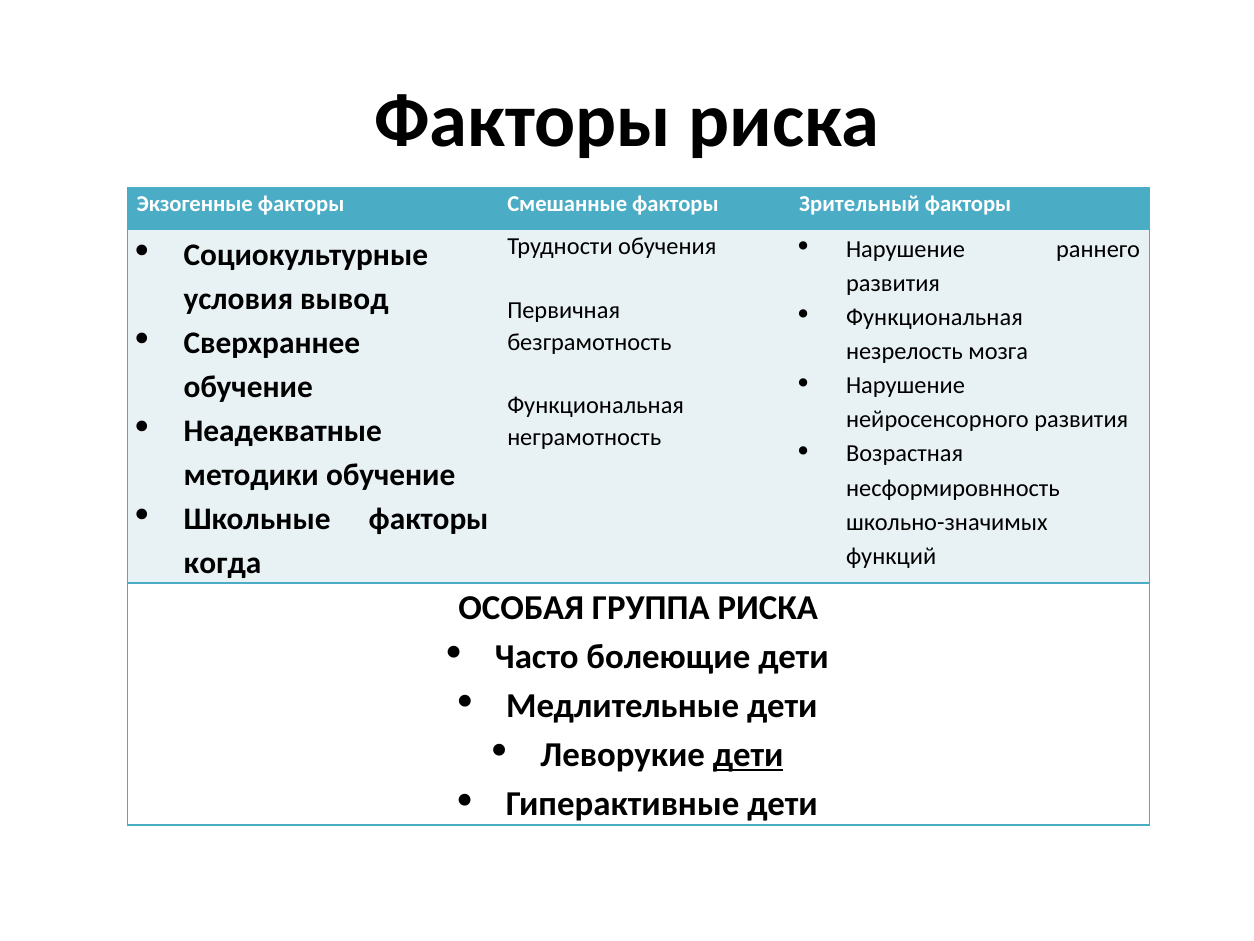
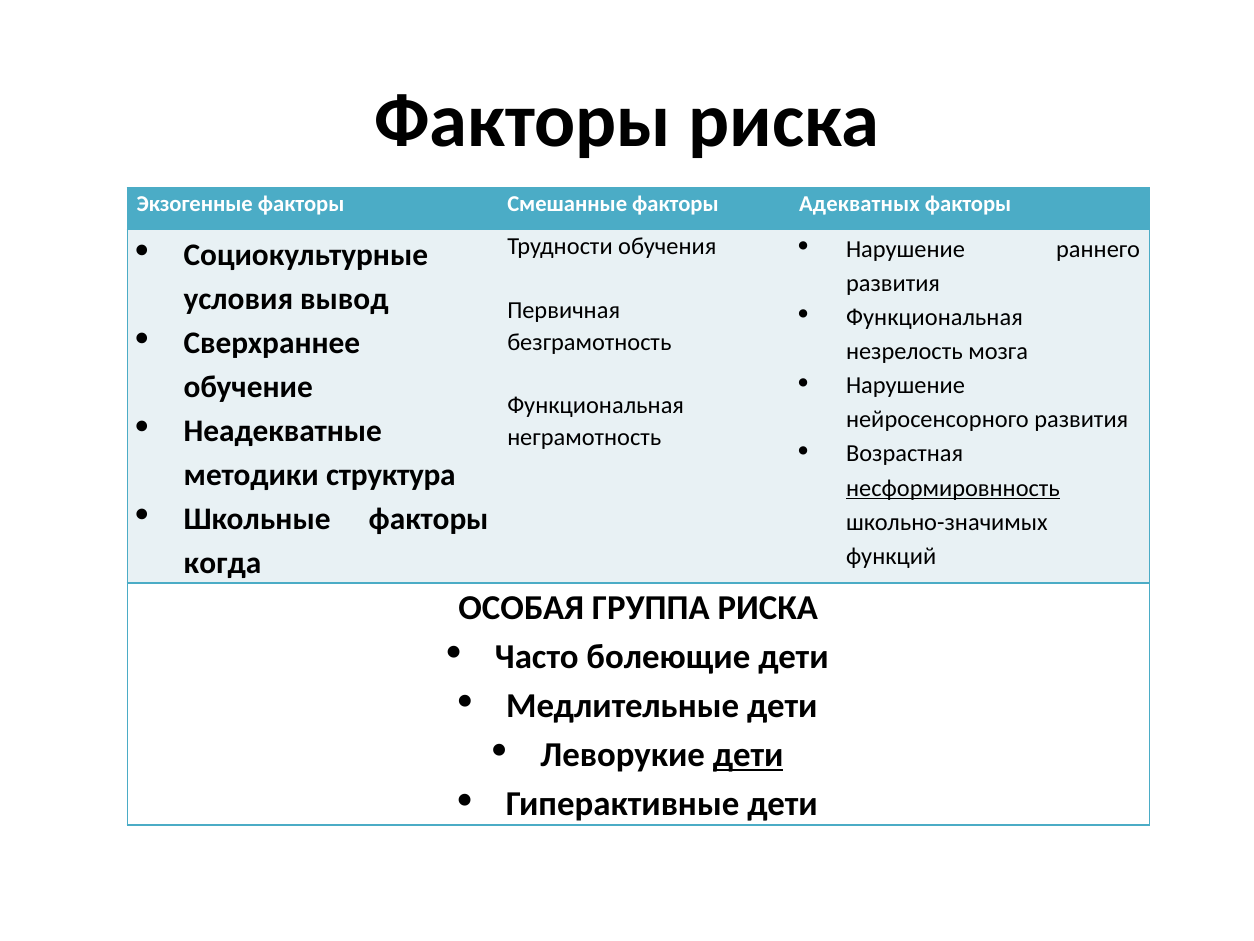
Зрительный: Зрительный -> Адекватных
методики обучение: обучение -> структура
несформировнность underline: none -> present
